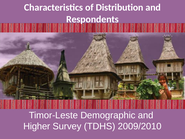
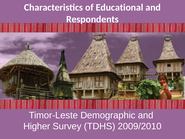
Distribution: Distribution -> Educational
